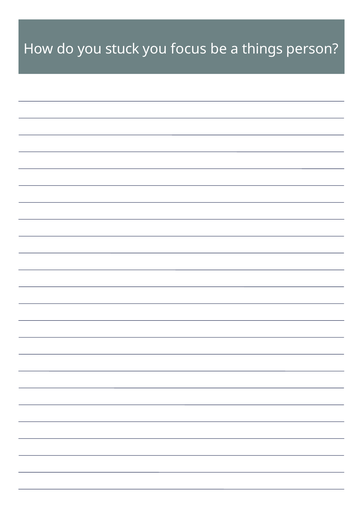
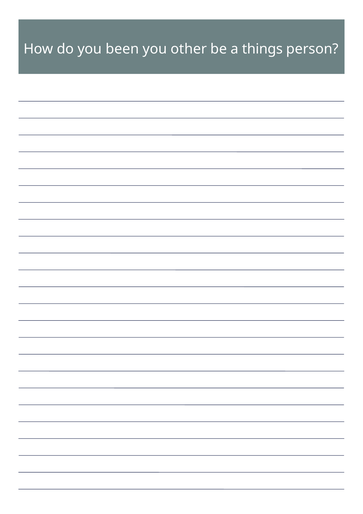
stuck: stuck -> been
focus: focus -> other
